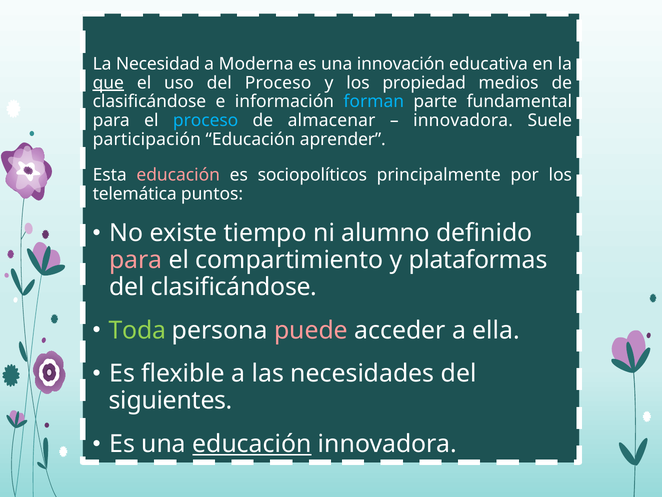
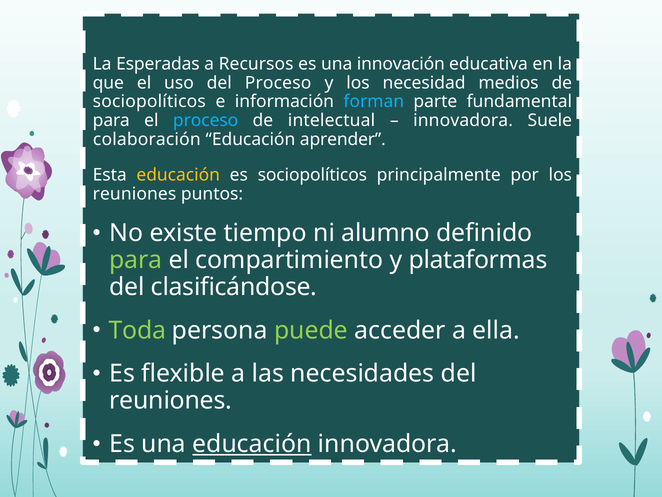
Necesidad: Necesidad -> Esperadas
Moderna: Moderna -> Recursos
que underline: present -> none
propiedad: propiedad -> necesidad
clasificándose at (149, 102): clasificándose -> sociopolíticos
almacenar: almacenar -> intelectual
participación: participación -> colaboración
educación at (178, 175) colour: pink -> yellow
telemática at (135, 194): telemática -> reuniones
para at (136, 260) colour: pink -> light green
puede colour: pink -> light green
siguientes at (171, 400): siguientes -> reuniones
